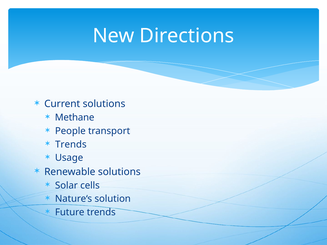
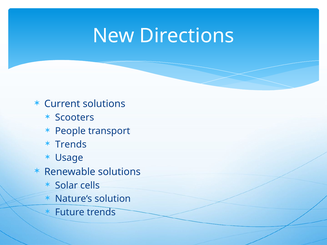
Methane: Methane -> Scooters
